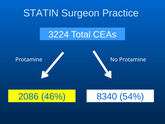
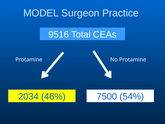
STATIN: STATIN -> MODEL
3224: 3224 -> 9516
2086: 2086 -> 2034
8340: 8340 -> 7500
